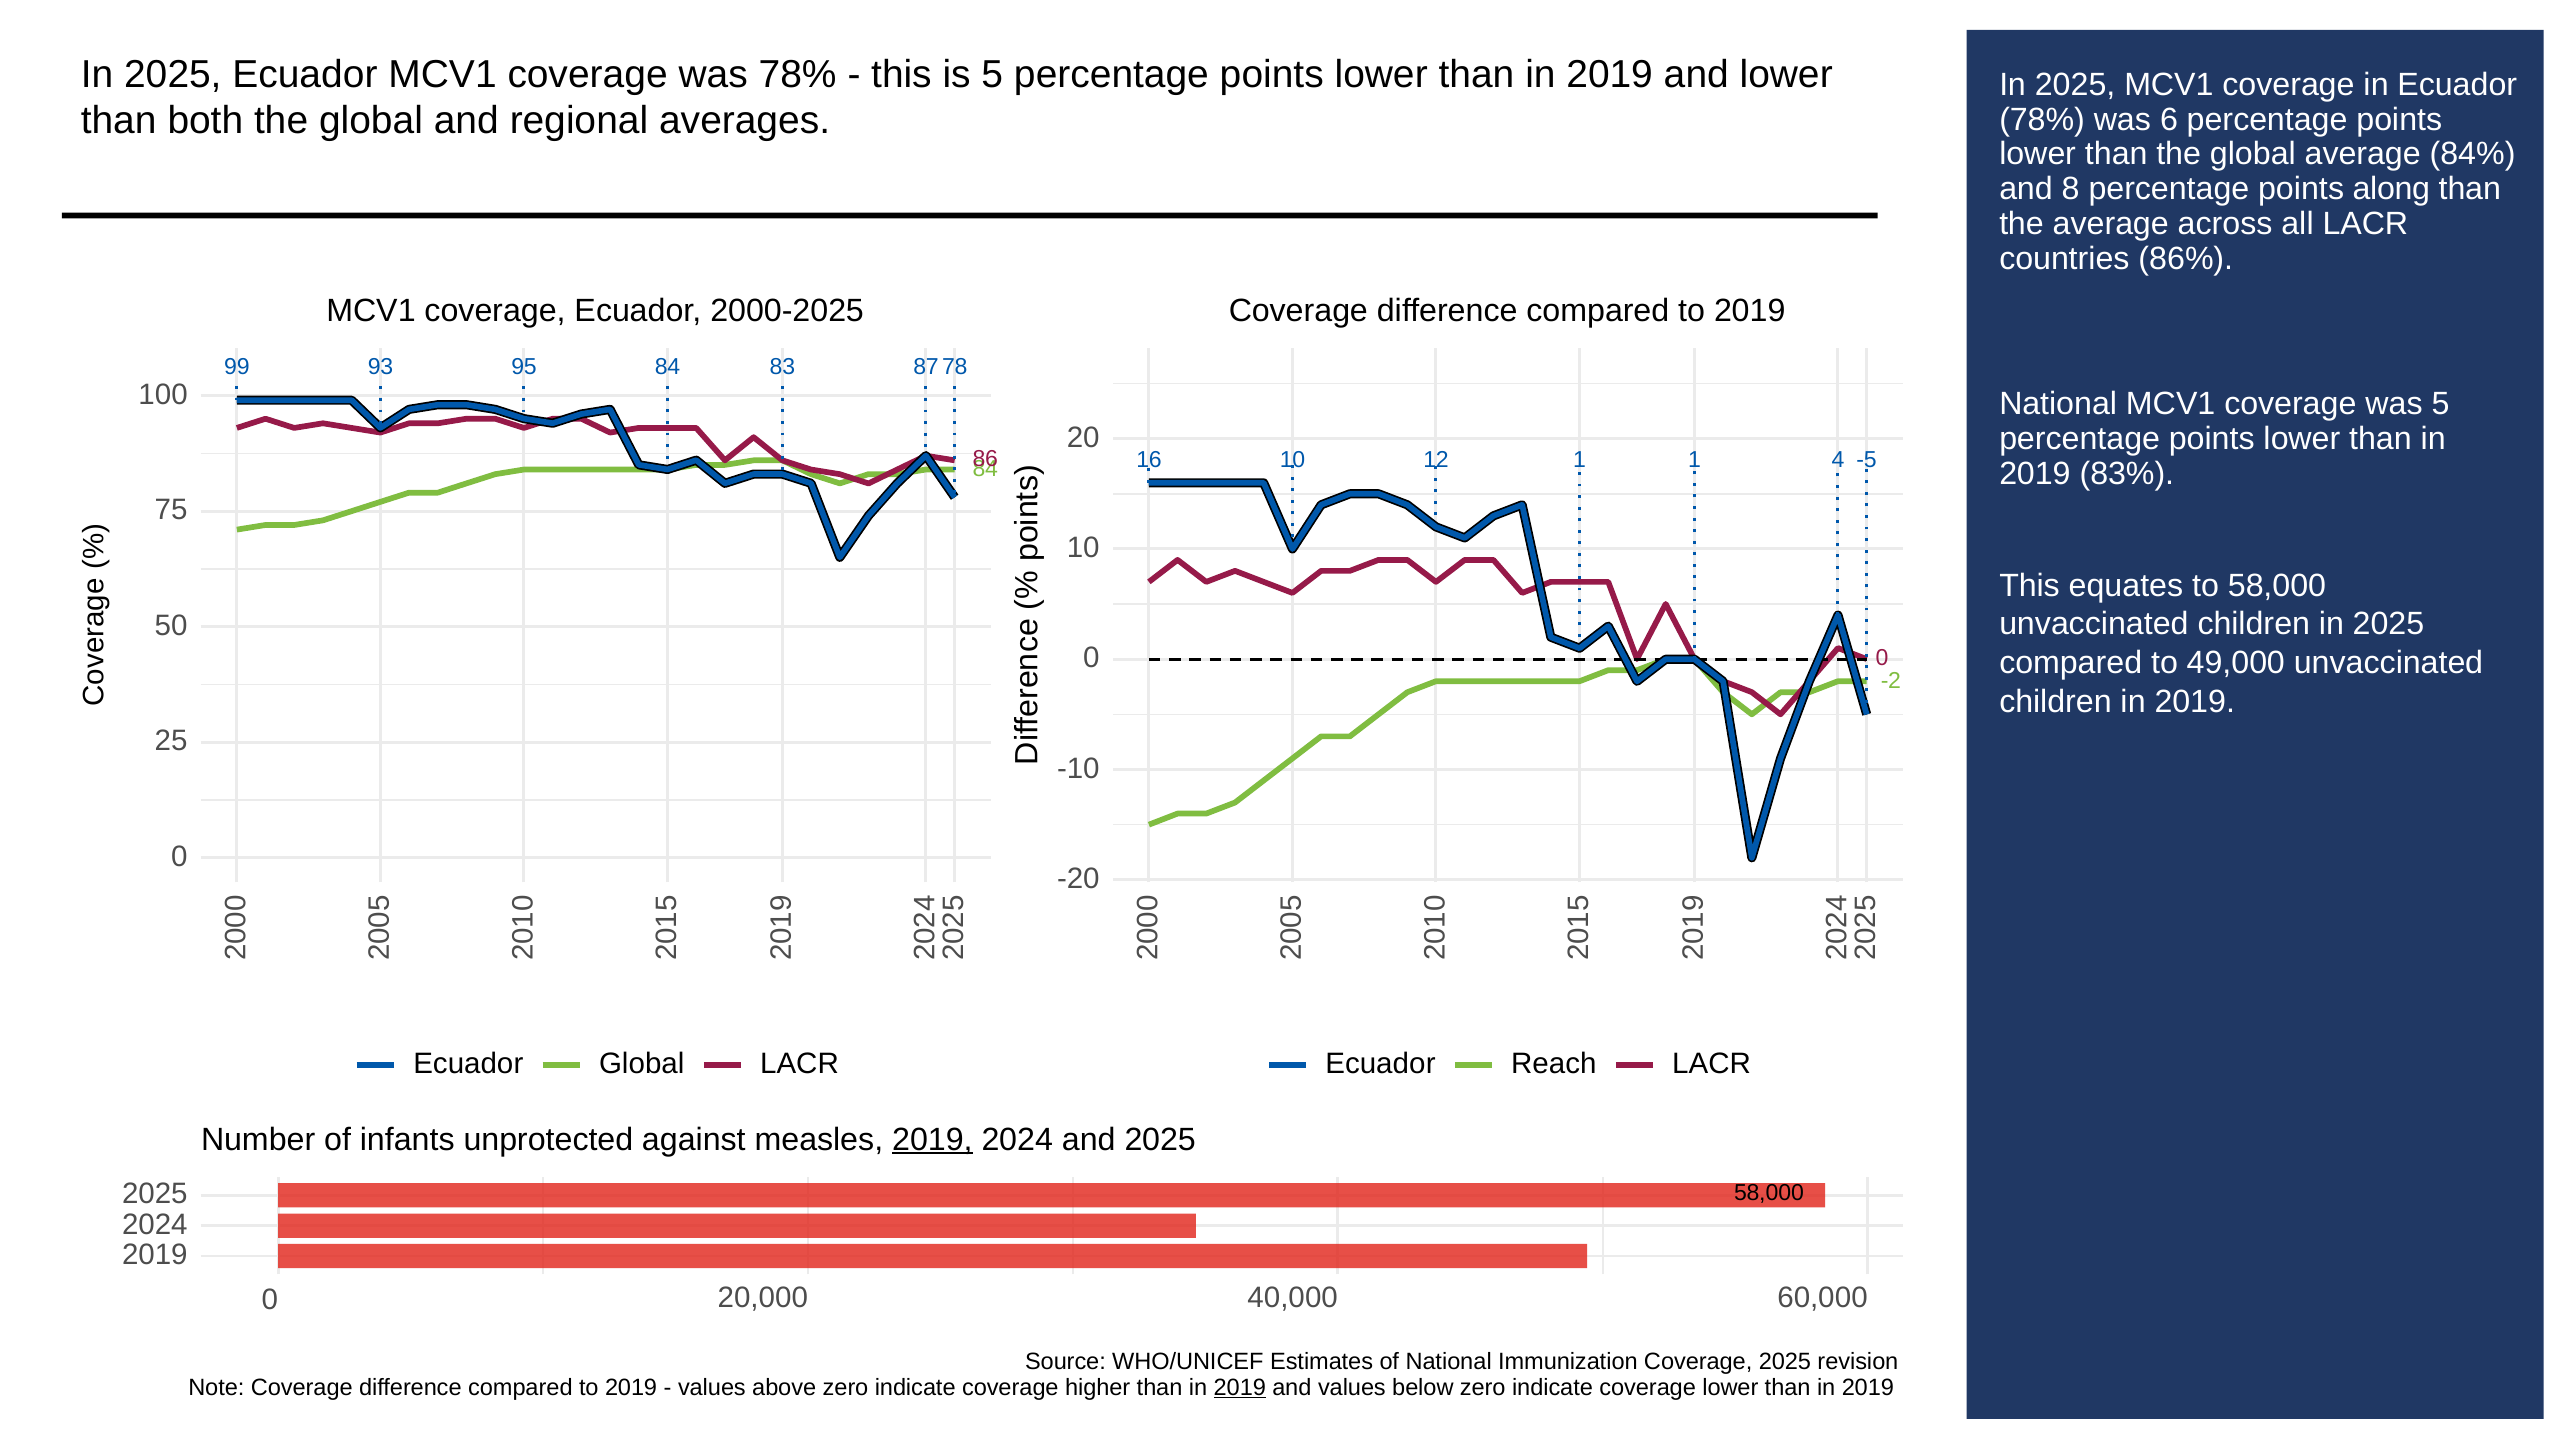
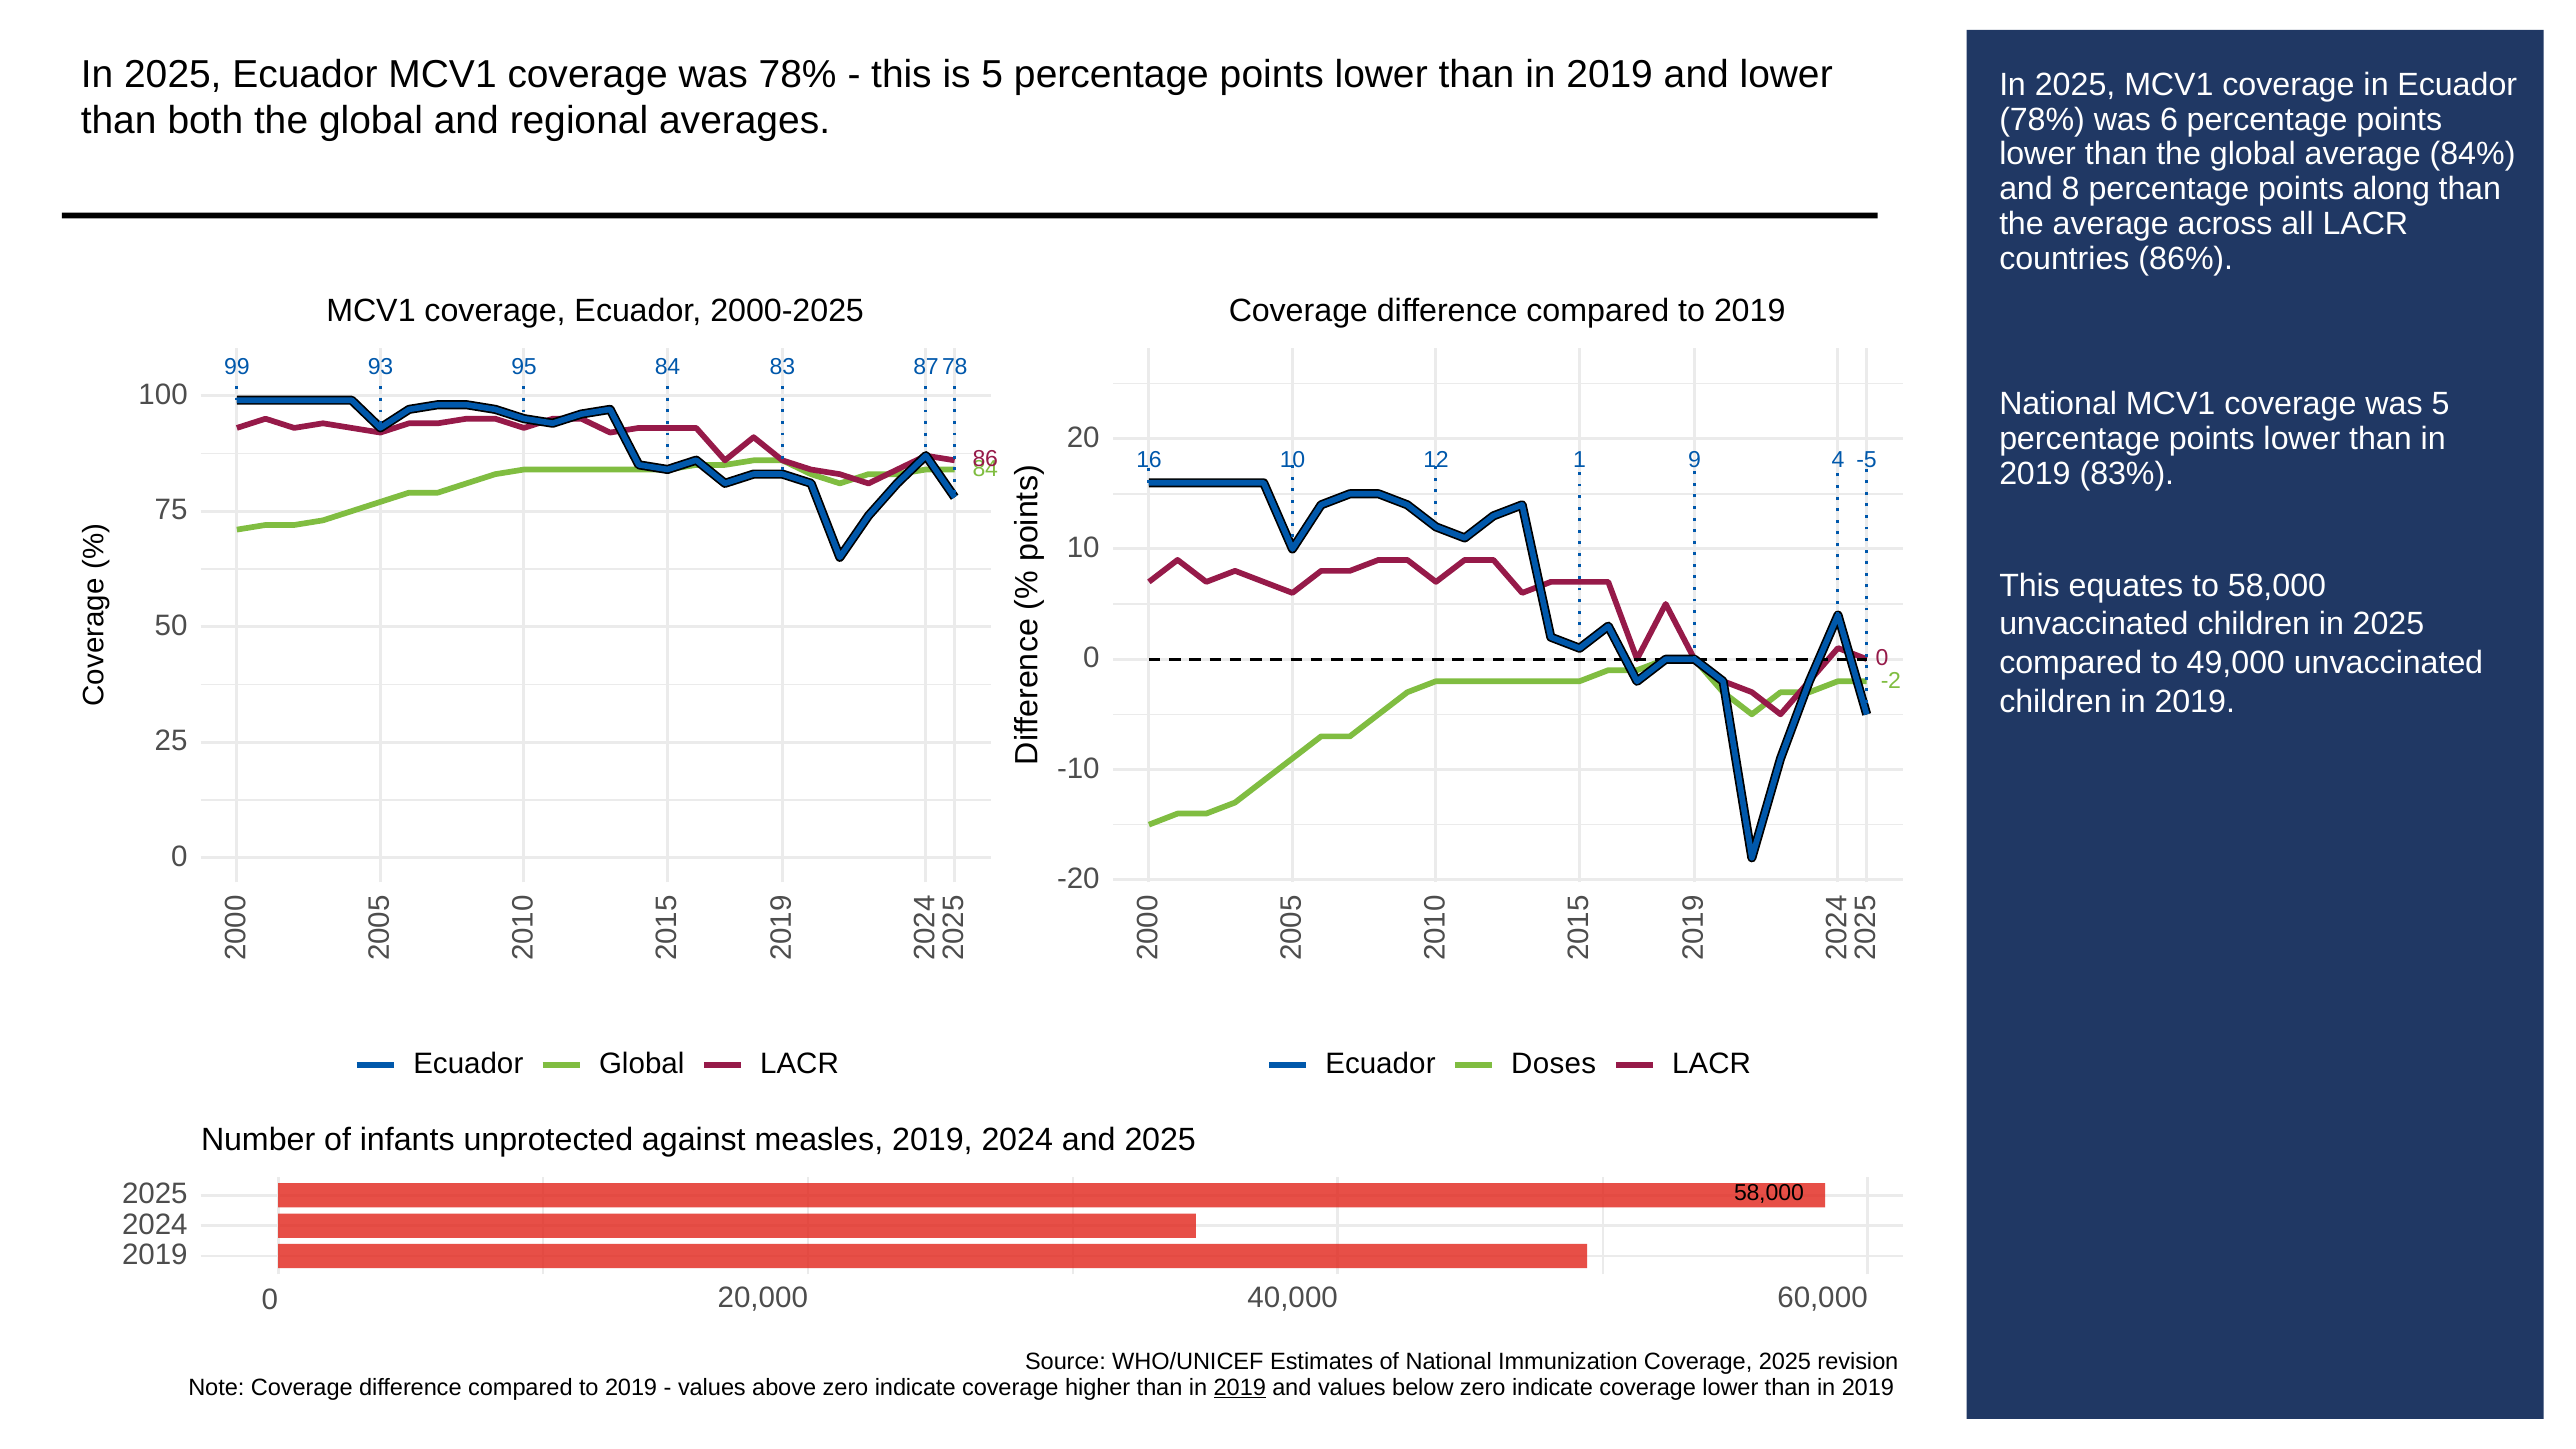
12 1 1: 1 -> 9
Reach: Reach -> Doses
2019 at (932, 1140) underline: present -> none
